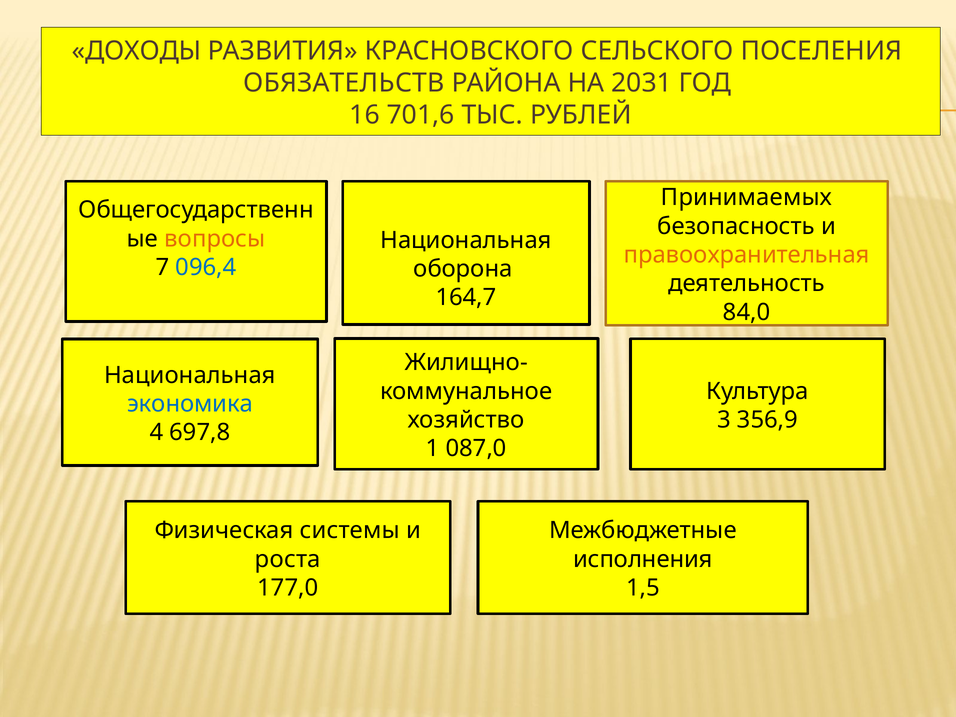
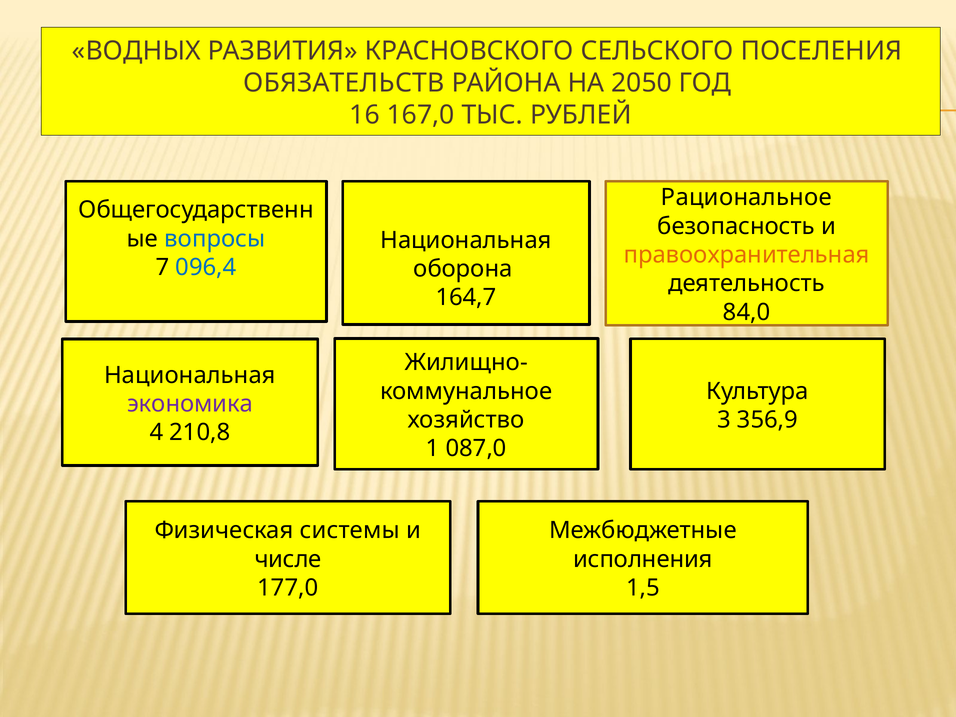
ДОХОДЫ: ДОХОДЫ -> ВОДНЫХ
2031: 2031 -> 2050
701,6: 701,6 -> 167,0
Принимаемых: Принимаемых -> Рациональное
вопросы colour: orange -> blue
экономика colour: blue -> purple
697,8: 697,8 -> 210,8
роста: роста -> числе
